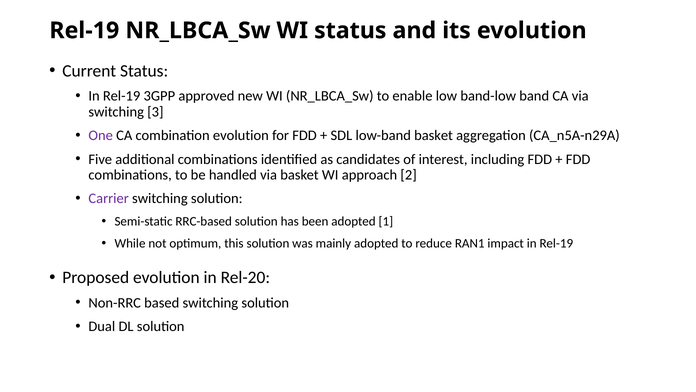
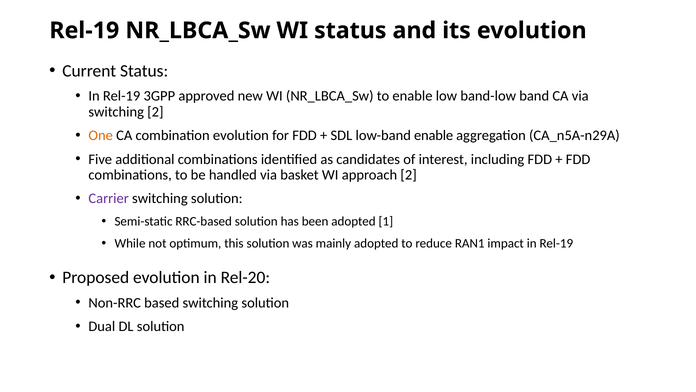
switching 3: 3 -> 2
One colour: purple -> orange
low-band basket: basket -> enable
